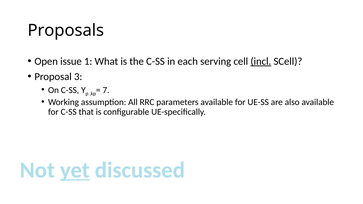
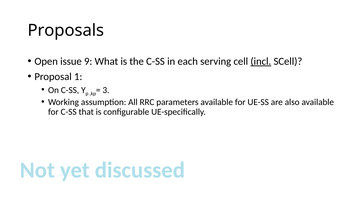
1: 1 -> 9
3: 3 -> 1
7: 7 -> 3
yet underline: present -> none
